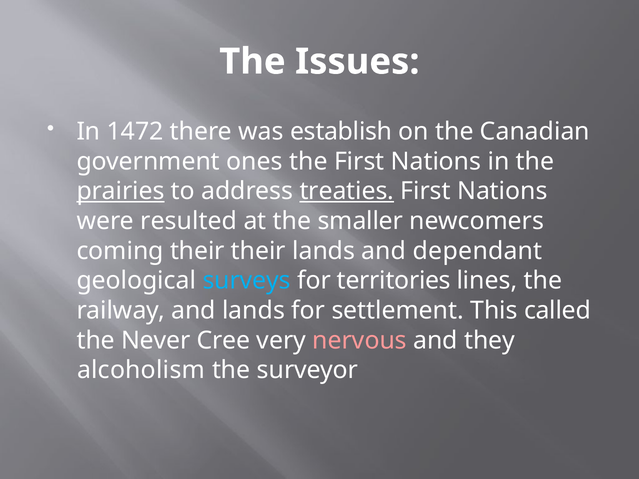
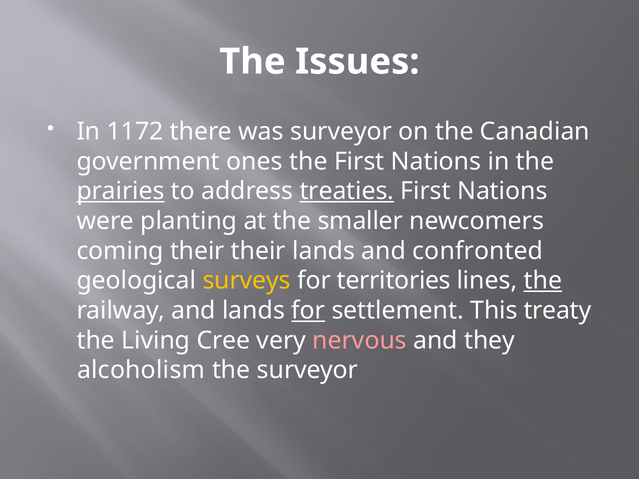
1472: 1472 -> 1172
was establish: establish -> surveyor
resulted: resulted -> planting
dependant: dependant -> confronted
surveys colour: light blue -> yellow
the at (543, 281) underline: none -> present
for at (308, 311) underline: none -> present
called: called -> treaty
Never: Never -> Living
